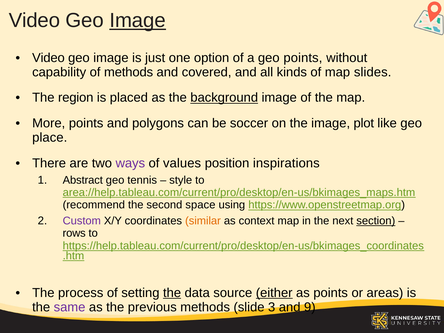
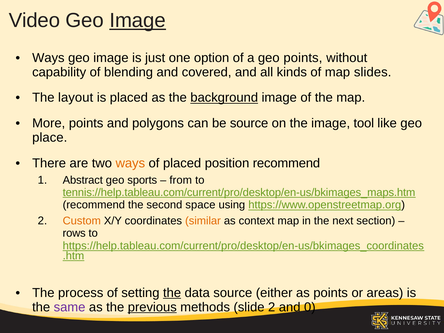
Video at (48, 58): Video -> Ways
of methods: methods -> blending
region: region -> layout
be soccer: soccer -> source
plot: plot -> tool
ways at (130, 163) colour: purple -> orange
of values: values -> placed
position inspirations: inspirations -> recommend
tennis: tennis -> sports
style: style -> from
area://help.tableau.com/current/pro/desktop/en-us/bkimages_maps.htm: area://help.tableau.com/current/pro/desktop/en-us/bkimages_maps.htm -> tennis://help.tableau.com/current/pro/desktop/en-us/bkimages_maps.htm
Custom colour: purple -> orange
section underline: present -> none
either underline: present -> none
previous underline: none -> present
slide 3: 3 -> 2
9: 9 -> 0
